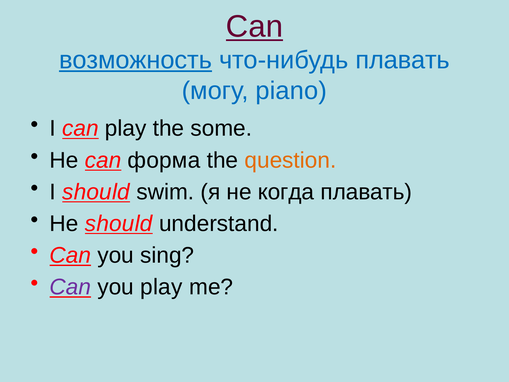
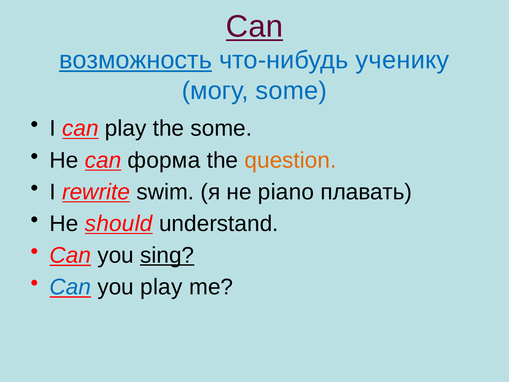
что-нибудь плавать: плавать -> ученику
могу piano: piano -> some
I should: should -> rewrite
когда: когда -> piano
sing underline: none -> present
Can at (70, 287) colour: purple -> blue
